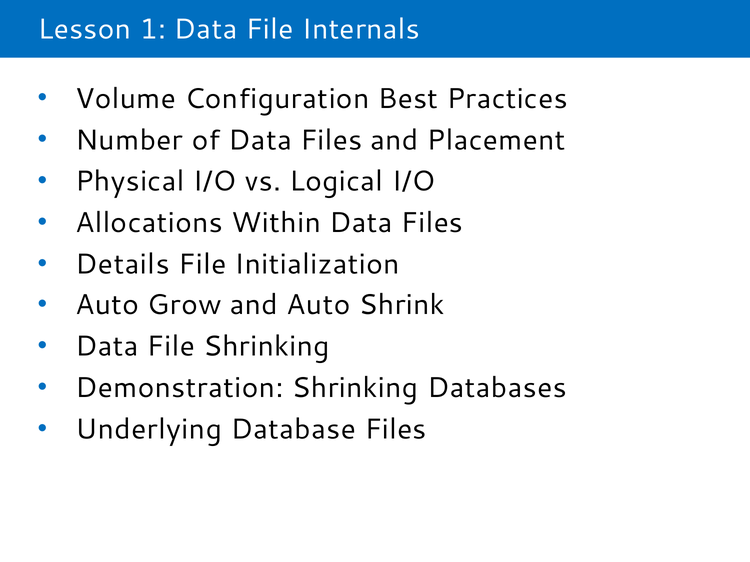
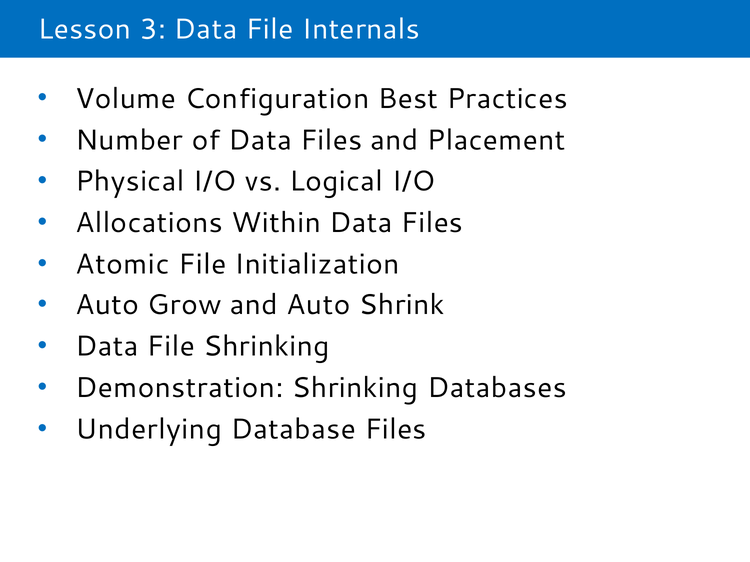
1: 1 -> 3
Details: Details -> Atomic
